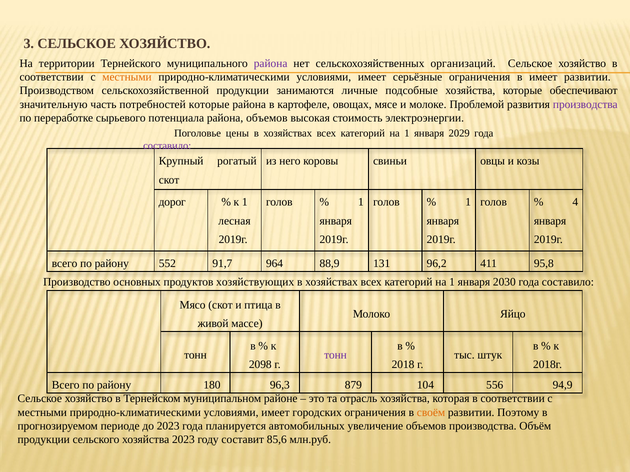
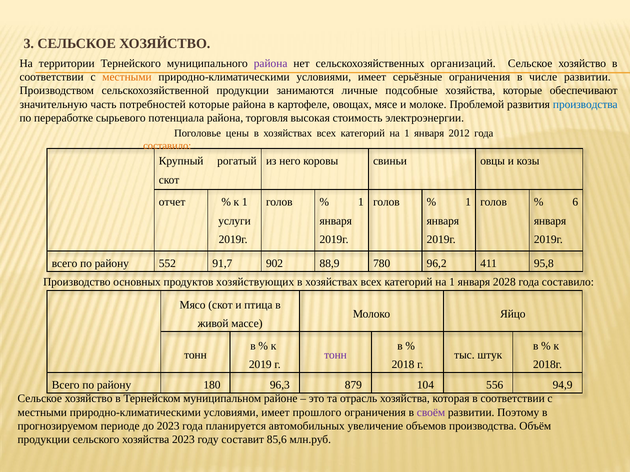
в имеет: имеет -> числе
производства at (585, 104) colour: purple -> blue
района объемов: объемов -> торговля
2029: 2029 -> 2012
составило at (167, 146) colour: purple -> orange
дорог: дорог -> отчет
4: 4 -> 6
лесная: лесная -> услуги
964: 964 -> 902
131: 131 -> 780
2030: 2030 -> 2028
2098: 2098 -> 2019
городских: городских -> прошлого
своём colour: orange -> purple
